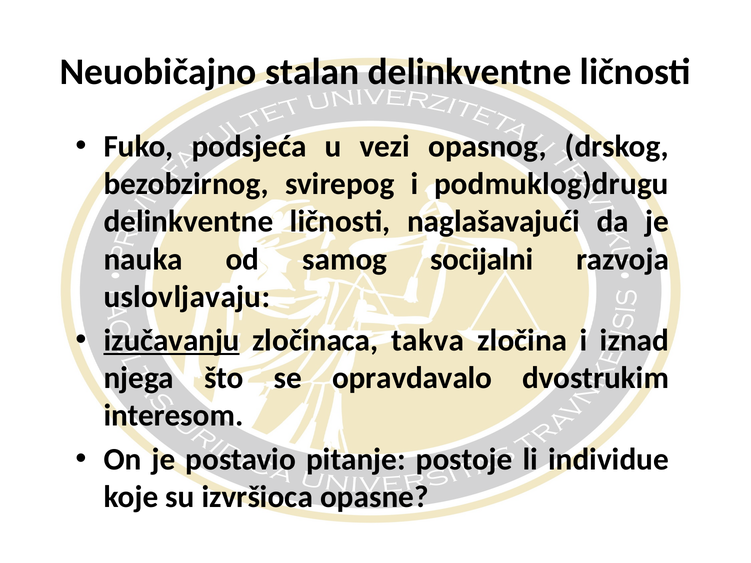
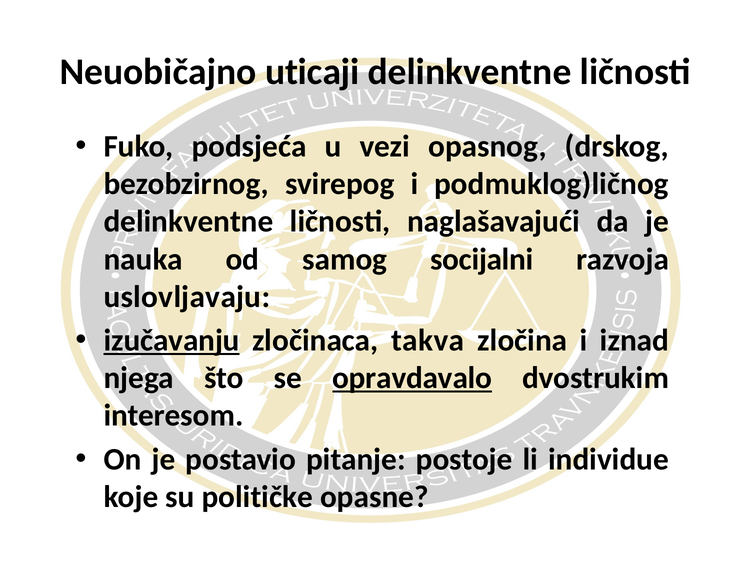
stalan: stalan -> uticaji
podmuklog)drugu: podmuklog)drugu -> podmuklog)ličnog
opravdavalo underline: none -> present
izvršioca: izvršioca -> političke
